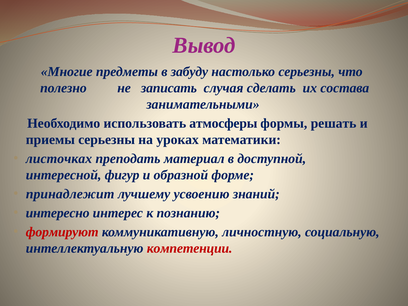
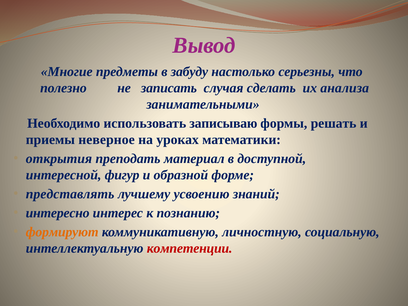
состава: состава -> анализа
атмосферы: атмосферы -> записываю
приемы серьезны: серьезны -> неверное
листочках: листочках -> открытия
принадлежит: принадлежит -> представлять
формируют colour: red -> orange
